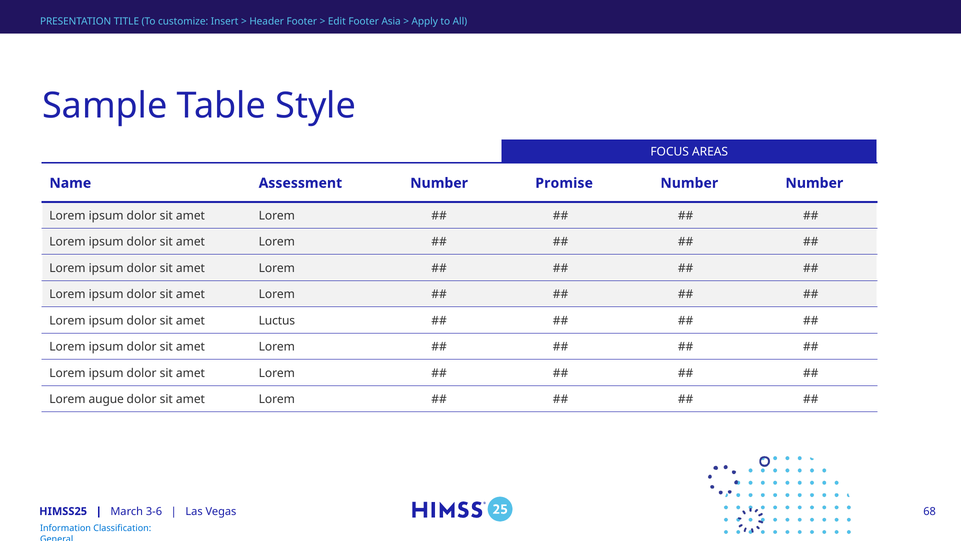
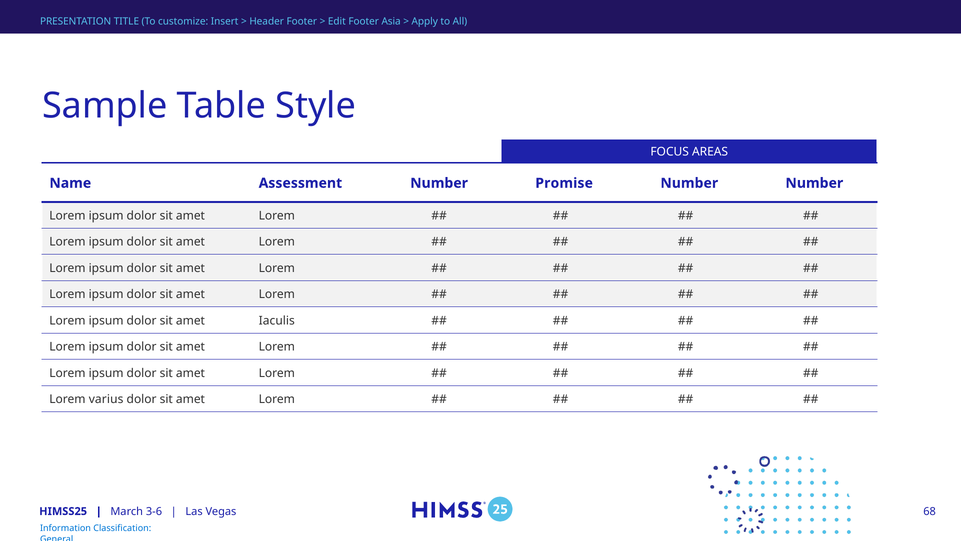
Luctus: Luctus -> Iaculis
augue: augue -> varius
